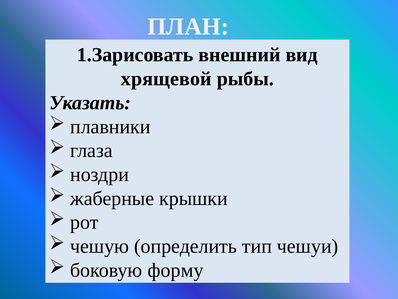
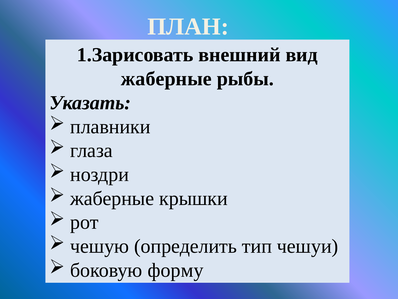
хрящевой at (166, 79): хрящевой -> жаберные
